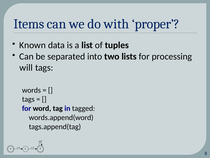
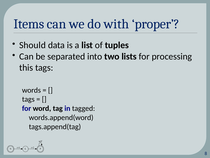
Known: Known -> Should
will: will -> this
